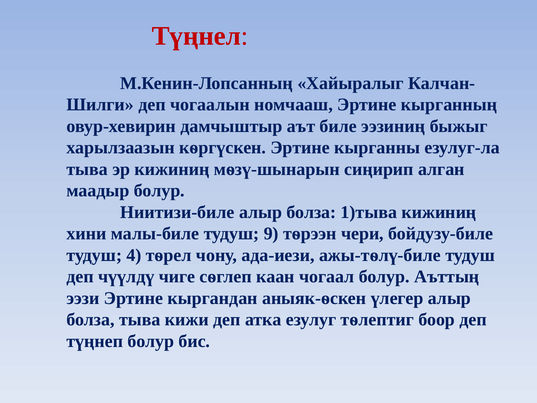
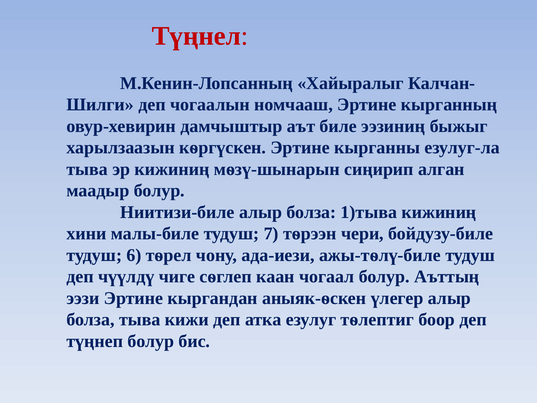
9: 9 -> 7
4: 4 -> 6
